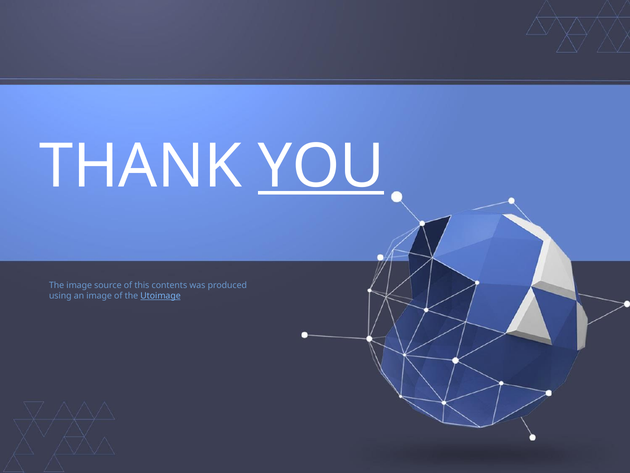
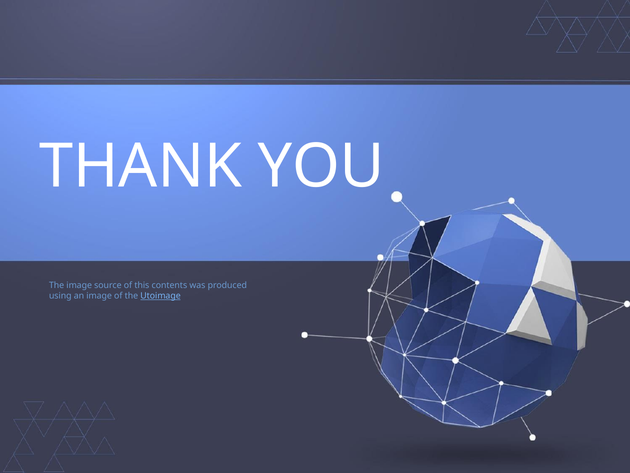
YOU underline: present -> none
